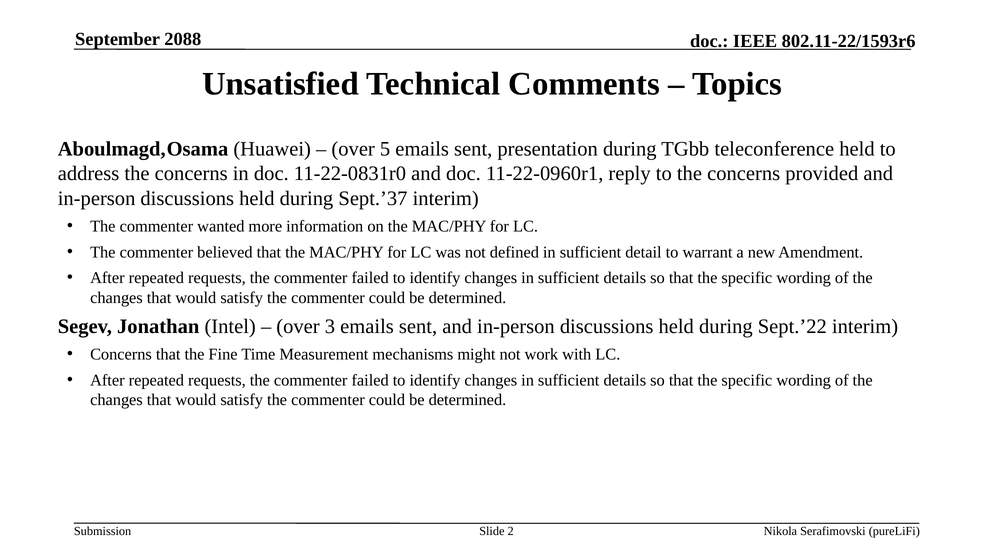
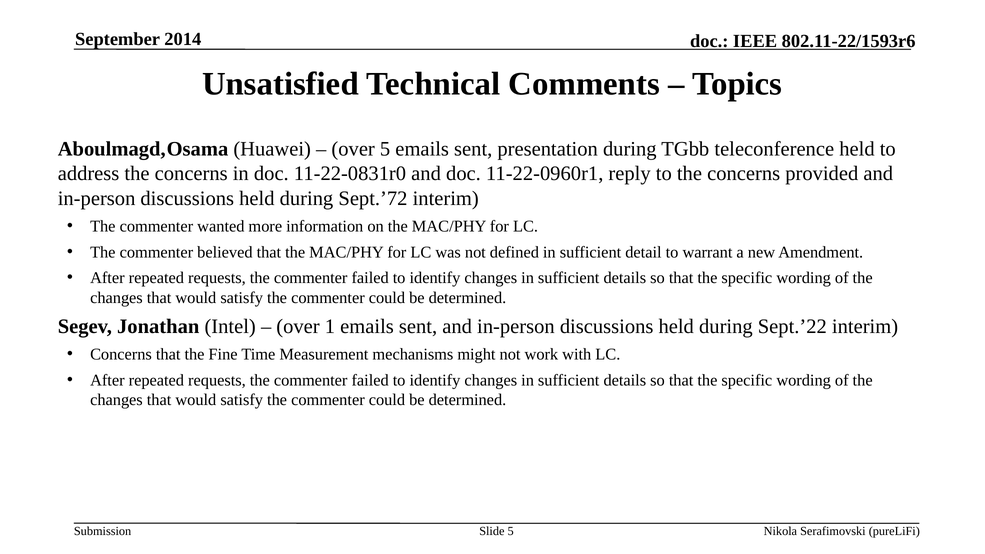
2088: 2088 -> 2014
Sept.’37: Sept.’37 -> Sept.’72
3: 3 -> 1
Slide 2: 2 -> 5
